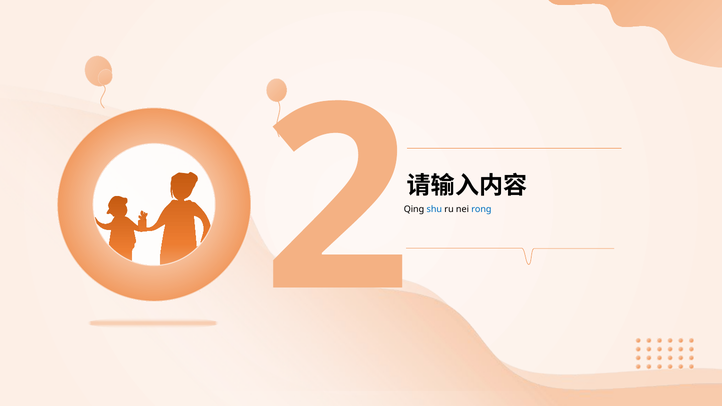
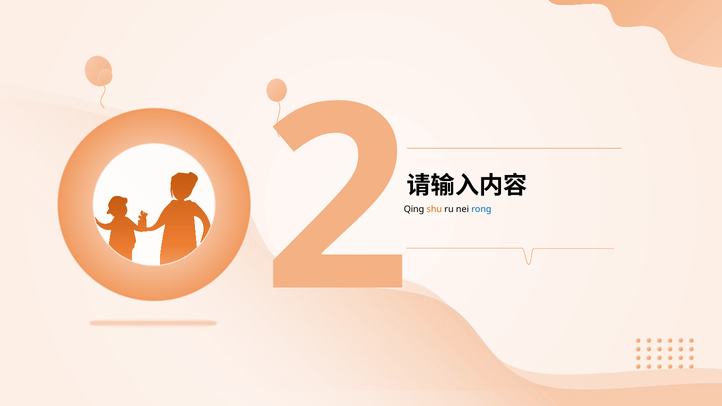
shu colour: blue -> orange
